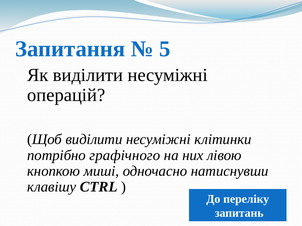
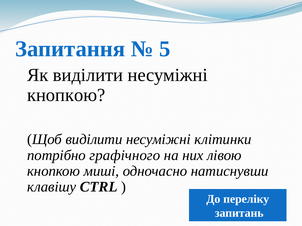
операцій at (66, 95): операцій -> кнопкою
